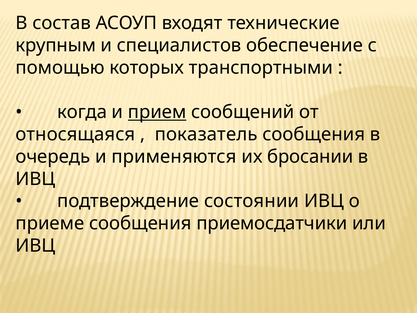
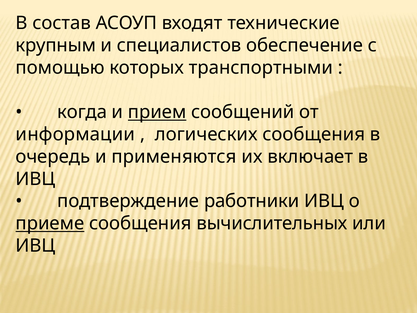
относящаяся: относящаяся -> информации
показатель: показатель -> логических
бросании: бросании -> включает
состоянии: состоянии -> работники
приеме underline: none -> present
приемосдатчики: приемосдатчики -> вычислительных
